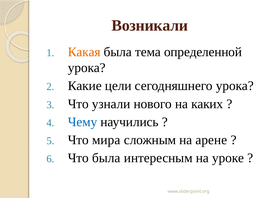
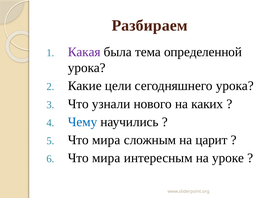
Возникали: Возникали -> Разбираем
Какая colour: orange -> purple
арене: арене -> царит
была at (106, 158): была -> мира
